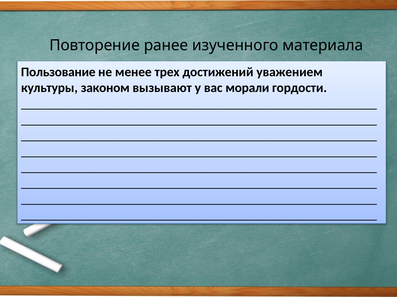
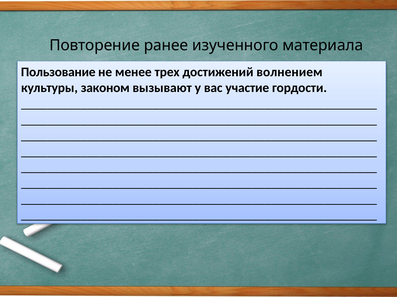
уважением: уважением -> волнением
морали: морали -> участие
